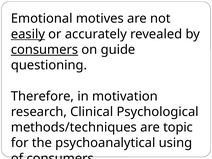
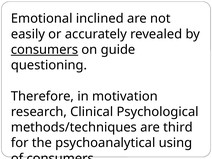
motives: motives -> inclined
easily underline: present -> none
topic: topic -> third
